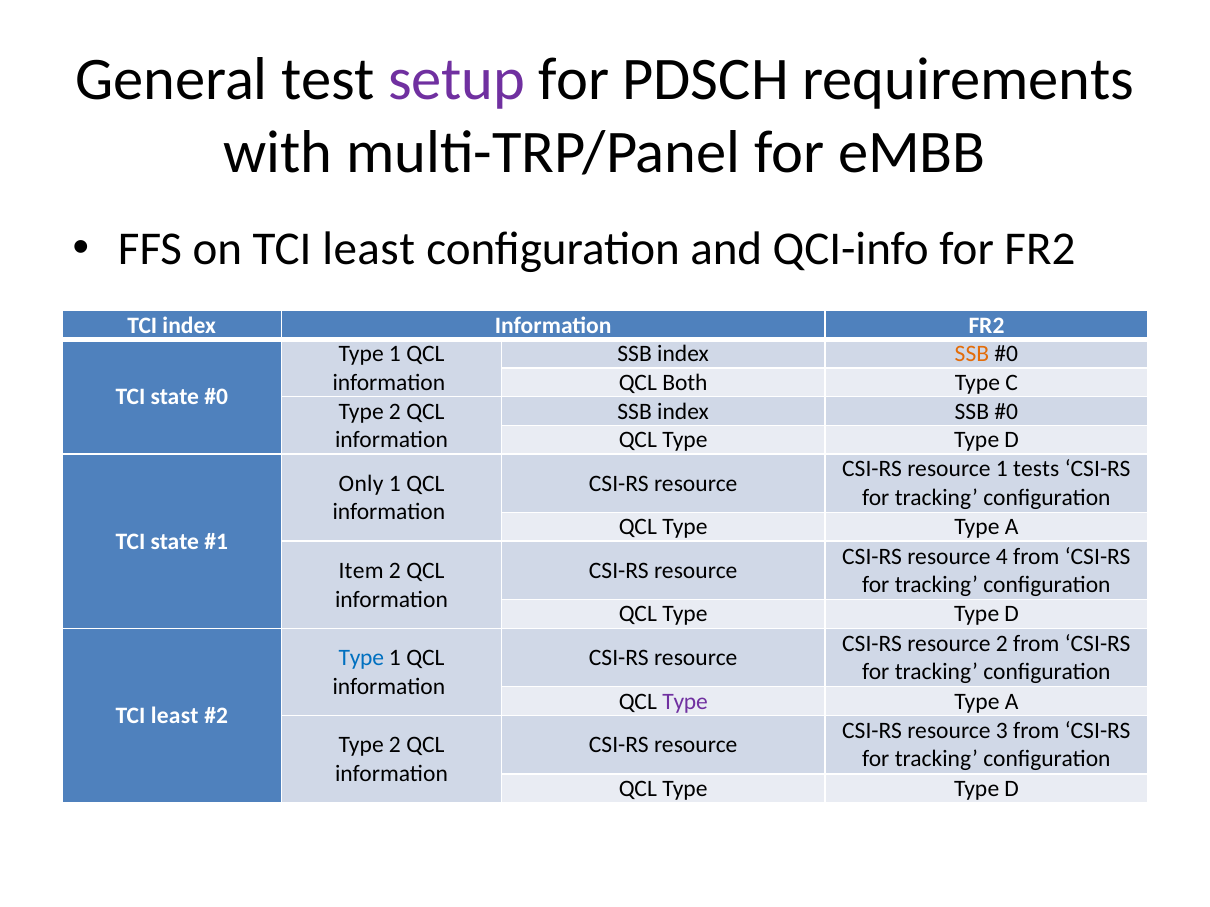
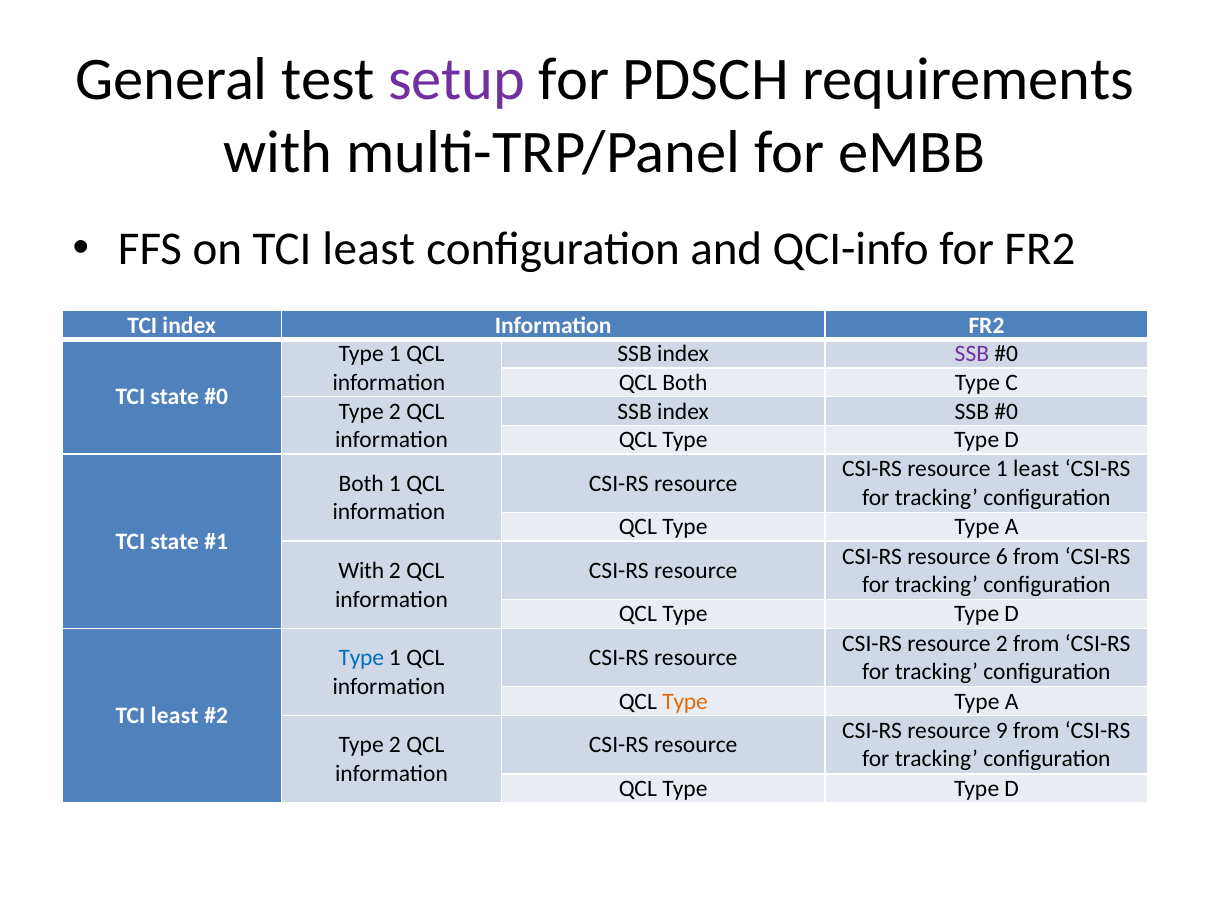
SSB at (972, 354) colour: orange -> purple
1 tests: tests -> least
Only at (361, 484): Only -> Both
4: 4 -> 6
Item at (361, 571): Item -> With
Type at (685, 702) colour: purple -> orange
3: 3 -> 9
